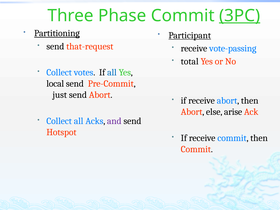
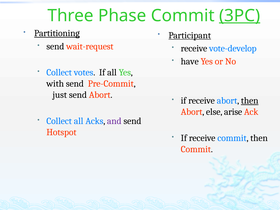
that-request: that-request -> wait-request
vote-passing: vote-passing -> vote-develop
total: total -> have
all at (112, 72) colour: blue -> black
local: local -> with
then at (250, 101) underline: none -> present
